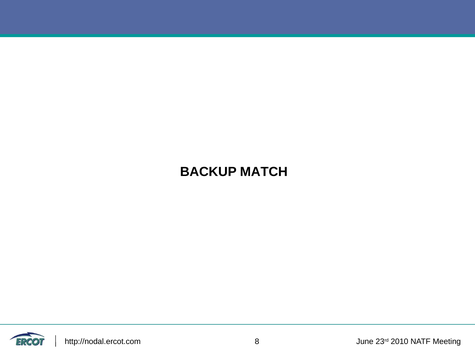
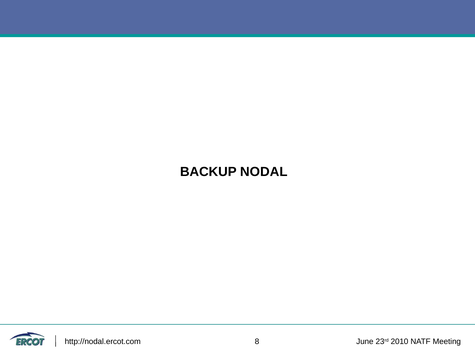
MATCH: MATCH -> NODAL
